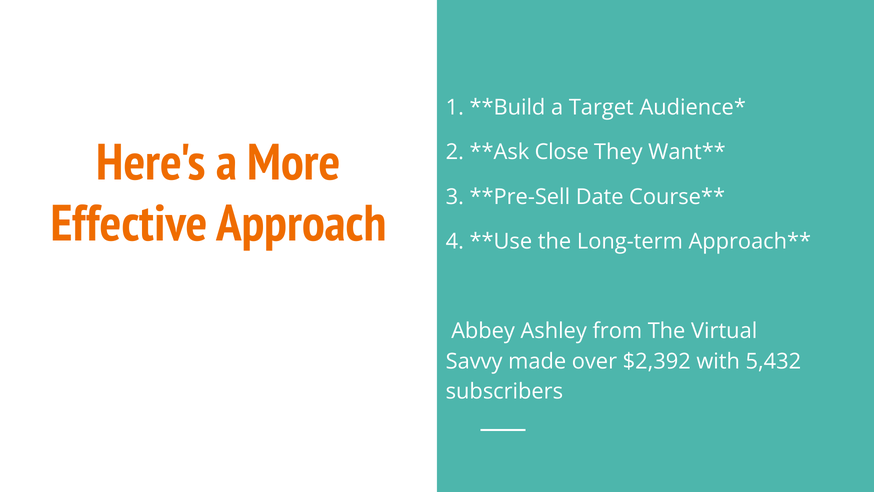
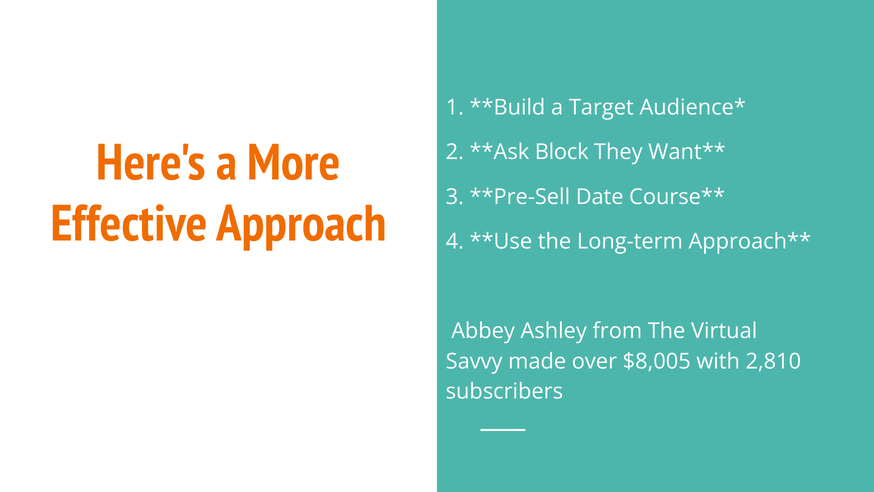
Close: Close -> Block
$2,392: $2,392 -> $8,005
5,432: 5,432 -> 2,810
